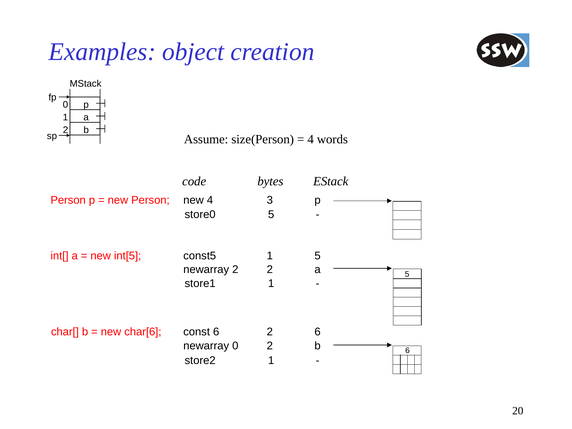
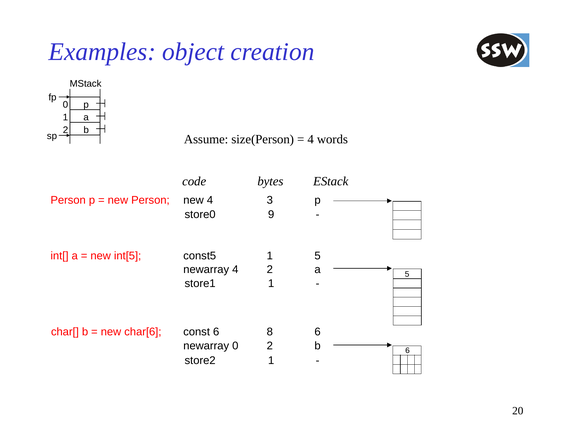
store0 5: 5 -> 9
newarray 2: 2 -> 4
6 2: 2 -> 8
